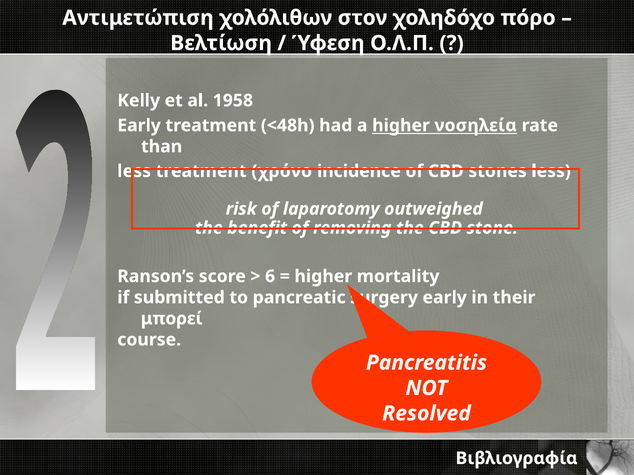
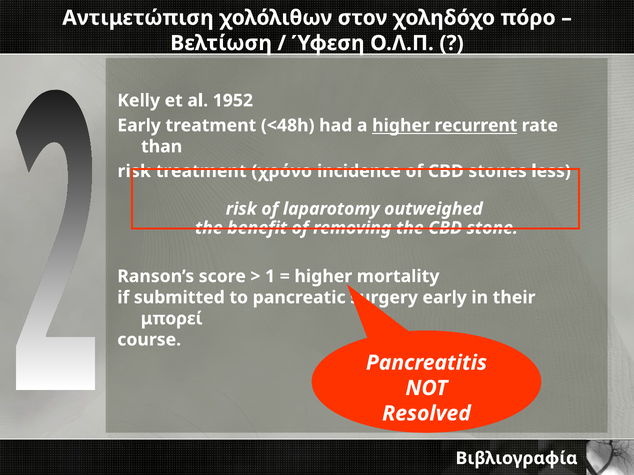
1958: 1958 -> 1952
νοσηλεία: νοσηλεία -> recurrent
less at (134, 171): less -> risk
6: 6 -> 1
